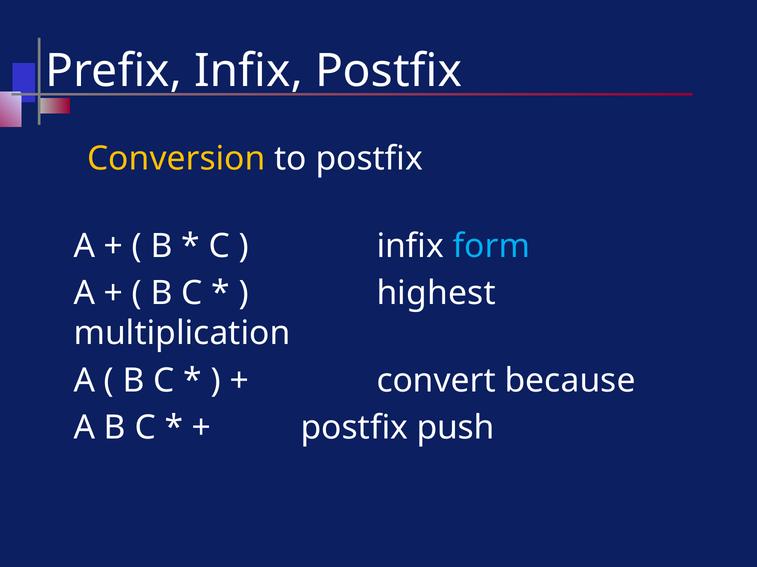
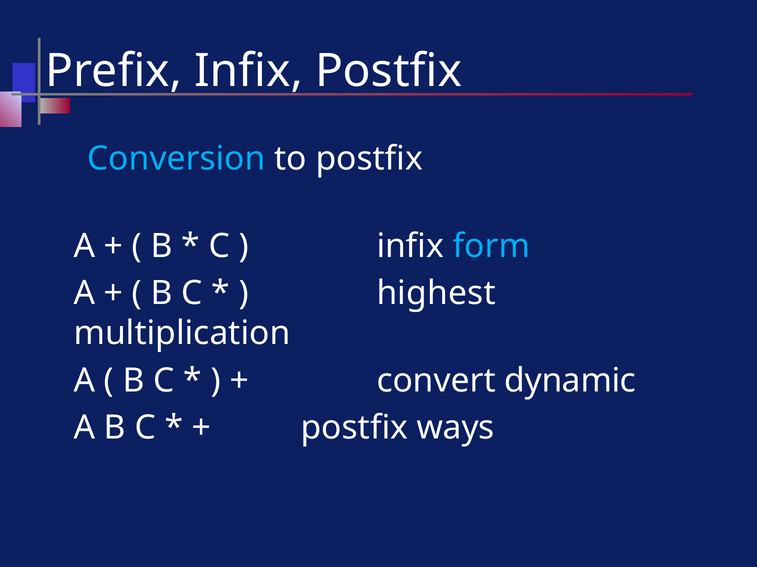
Conversion colour: yellow -> light blue
because: because -> dynamic
push: push -> ways
